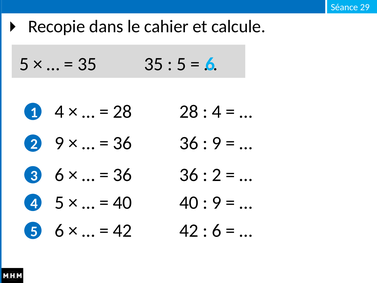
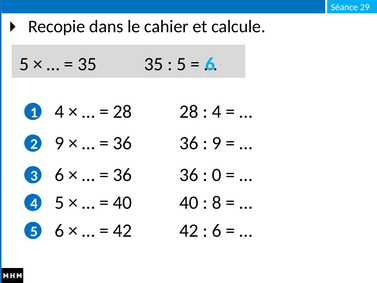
2 at (217, 175): 2 -> 0
9 at (217, 202): 9 -> 8
